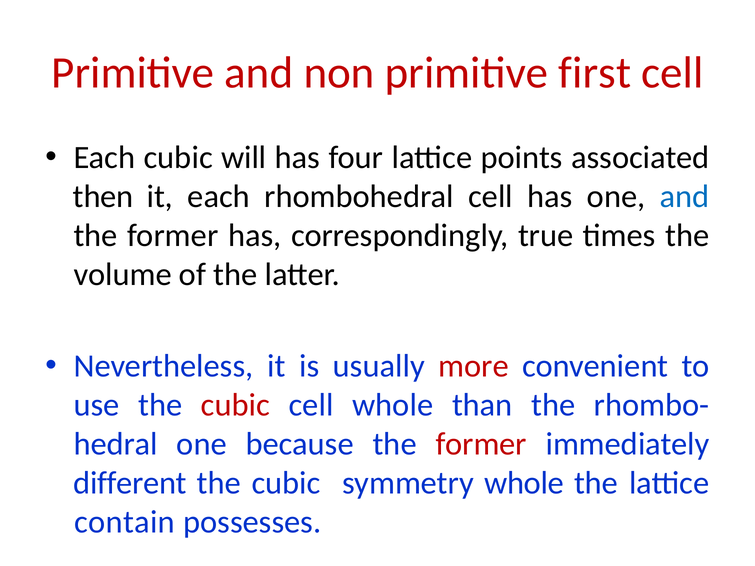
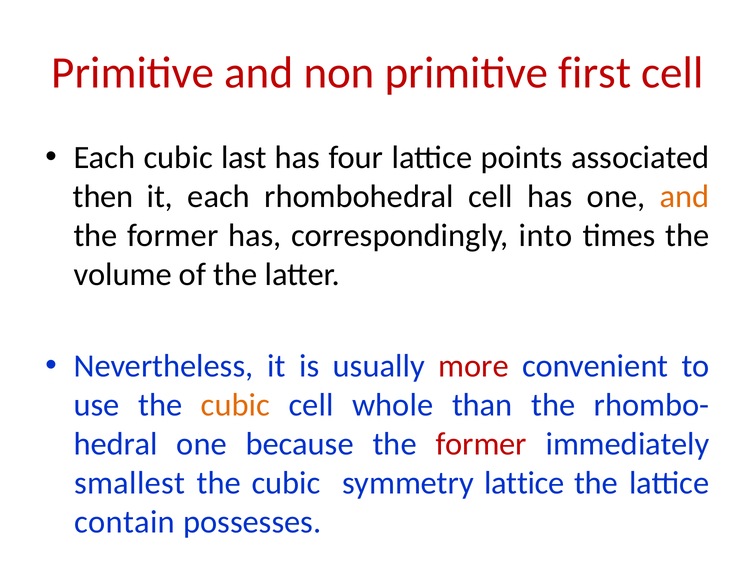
will: will -> last
and at (685, 197) colour: blue -> orange
true: true -> into
cubic at (235, 405) colour: red -> orange
different: different -> smallest
symmetry whole: whole -> lattice
